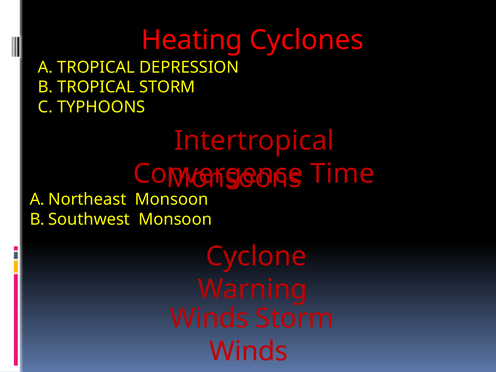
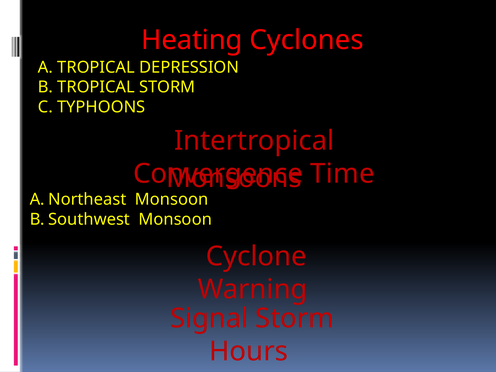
Winds at (209, 318): Winds -> Signal
Winds at (249, 352): Winds -> Hours
